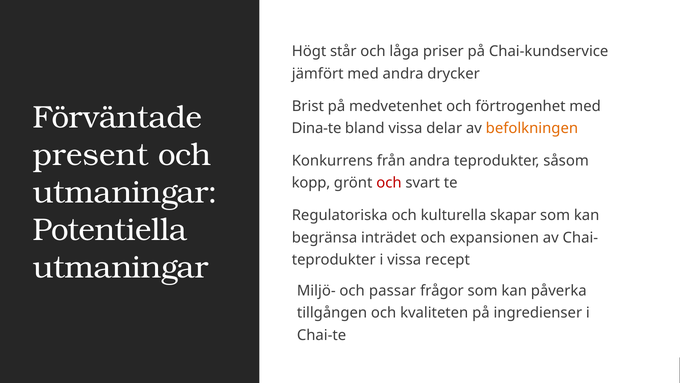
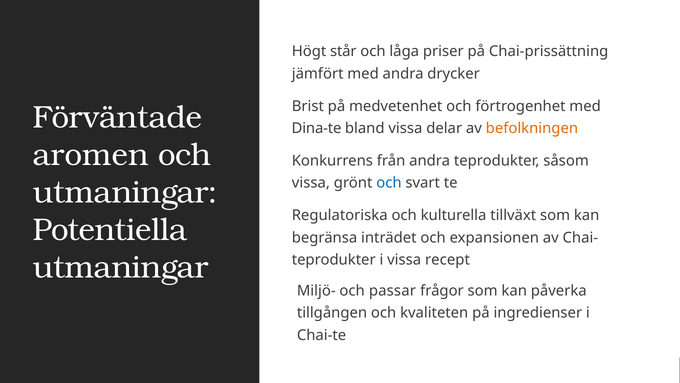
Chai-kundservice: Chai-kundservice -> Chai-prissättning
present: present -> aromen
kopp at (311, 183): kopp -> vissa
och at (389, 183) colour: red -> blue
skapar: skapar -> tillväxt
